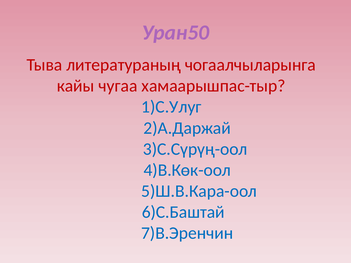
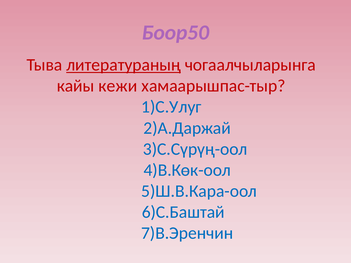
Уран50: Уран50 -> Боор50
литератураның underline: none -> present
чугаа: чугаа -> кежи
